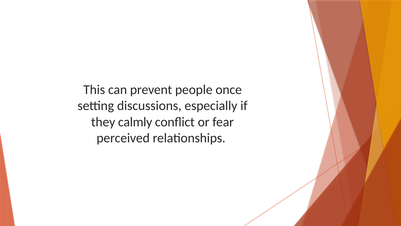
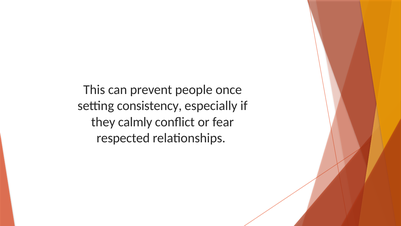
discussions: discussions -> consistency
perceived: perceived -> respected
